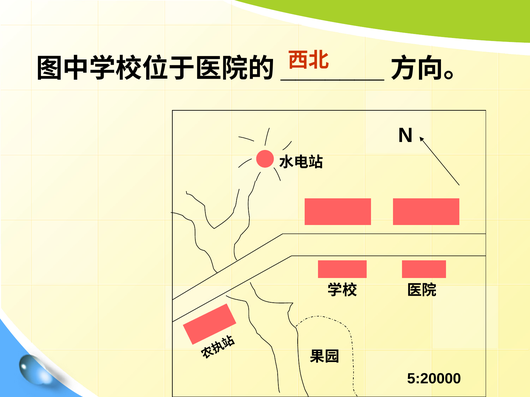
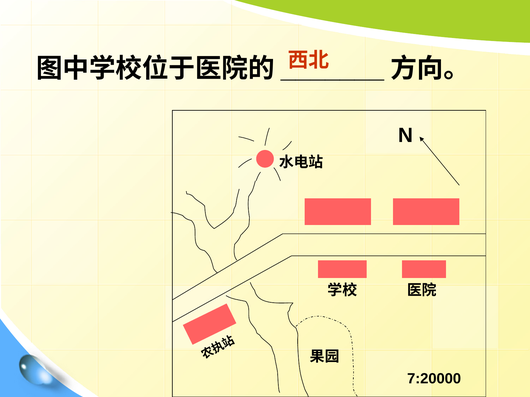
5:20000: 5:20000 -> 7:20000
